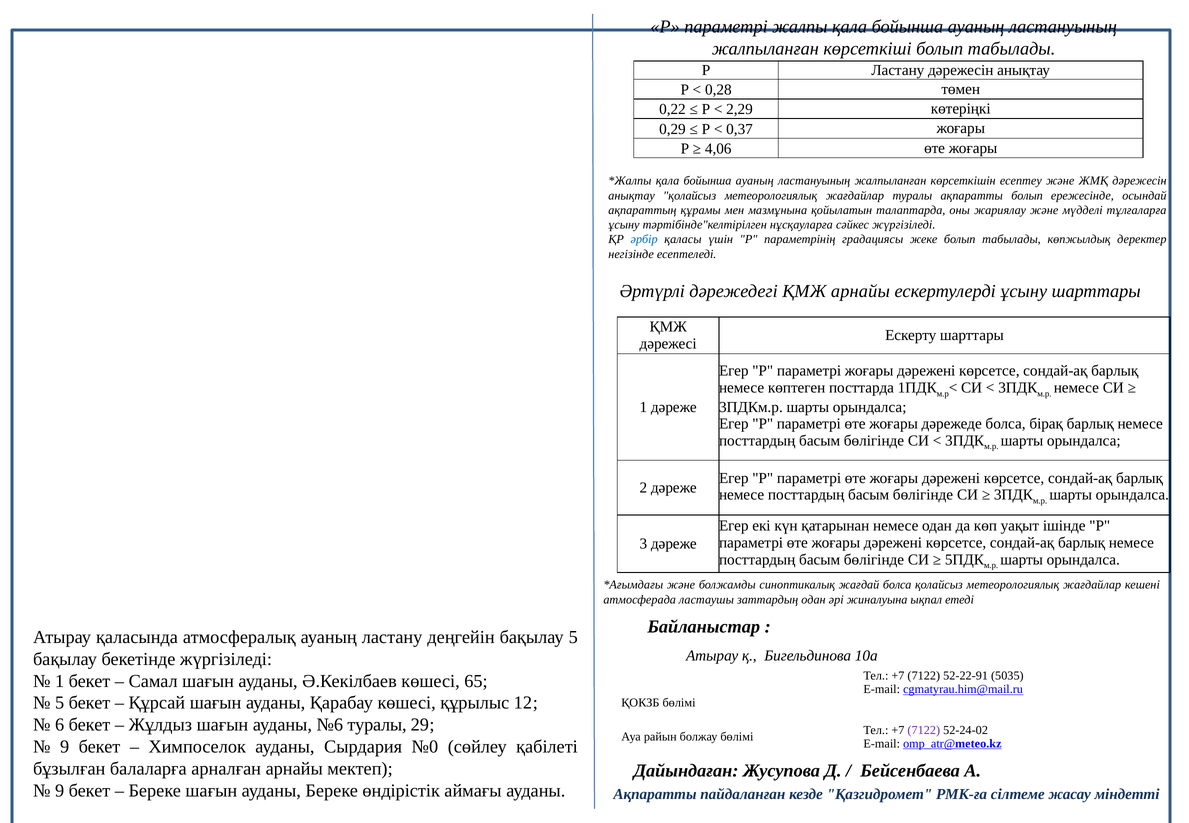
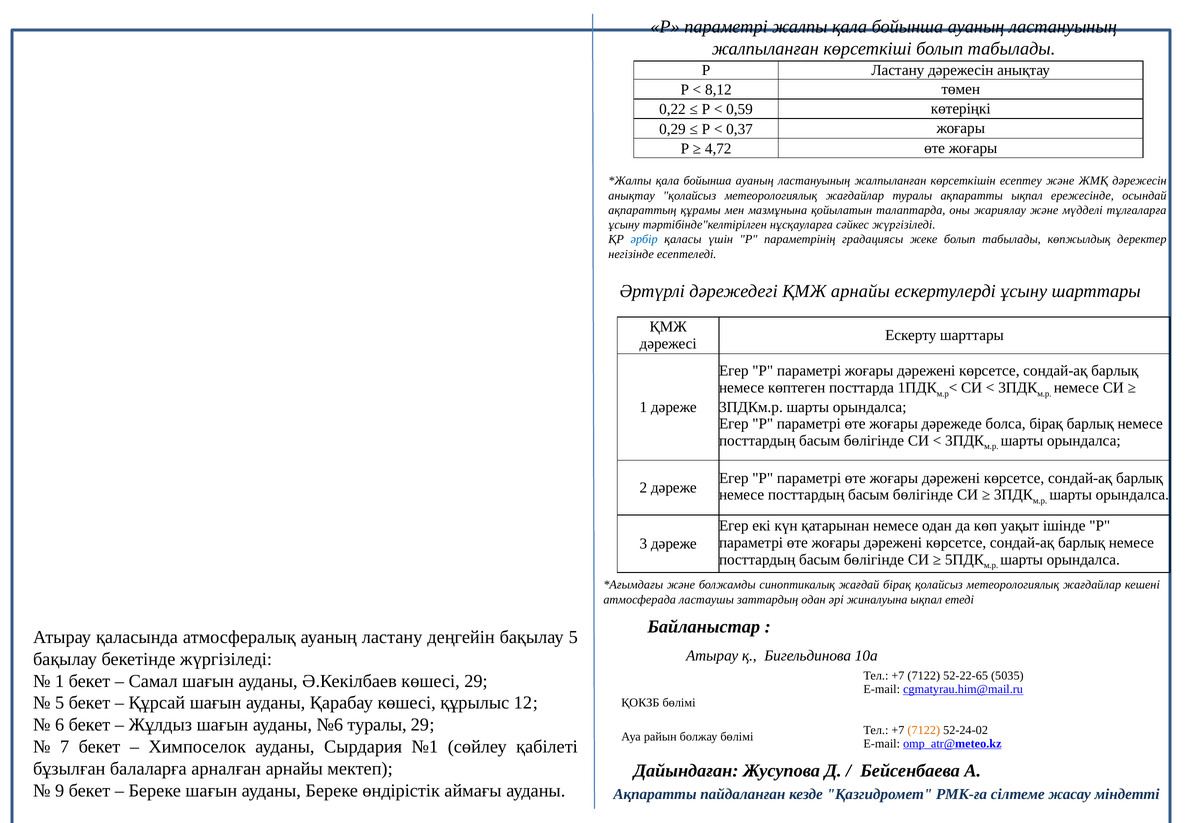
0,28: 0,28 -> 8,12
2,29: 2,29 -> 0,59
4,06: 4,06 -> 4,72
ақпаратты болып: болып -> ықпал
жағдай болса: болса -> бірақ
52-22-91: 52-22-91 -> 52-22-65
көшесі 65: 65 -> 29
7122 at (924, 730) colour: purple -> orange
9 at (65, 747): 9 -> 7
№0: №0 -> №1
